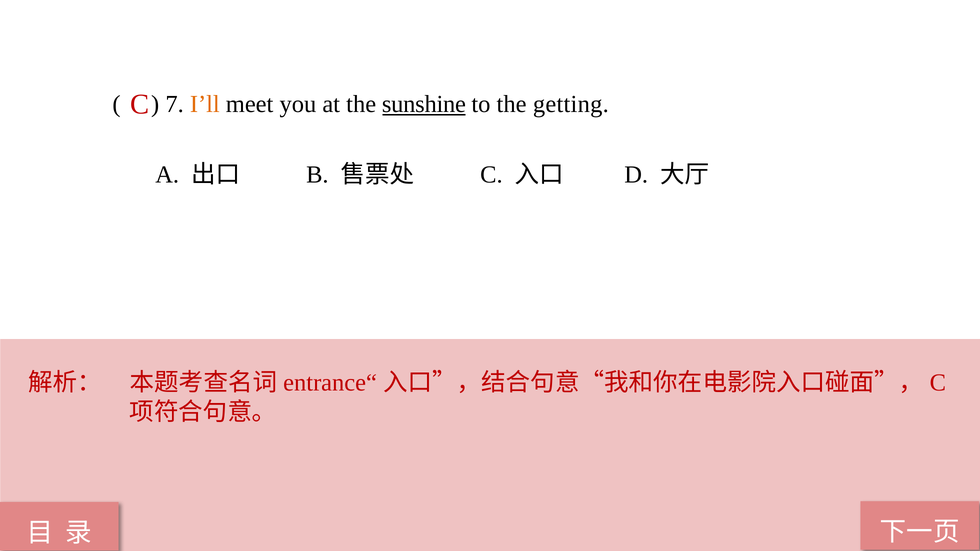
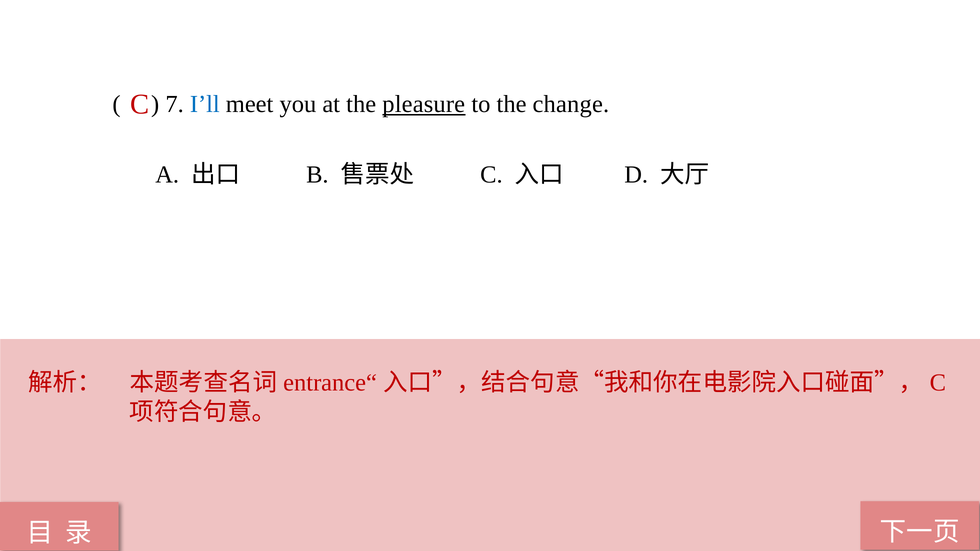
I’ll colour: orange -> blue
sunshine: sunshine -> pleasure
getting: getting -> change
